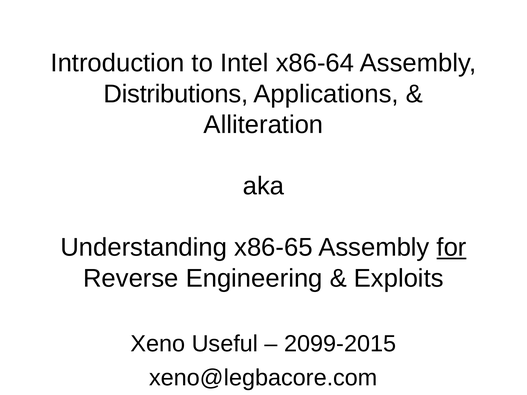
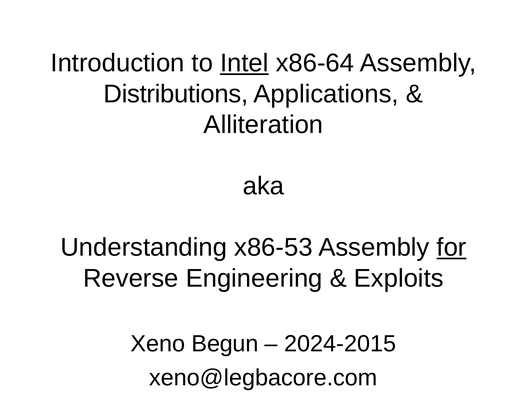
Intel underline: none -> present
x86-65: x86-65 -> x86-53
Useful: Useful -> Begun
2099-2015: 2099-2015 -> 2024-2015
